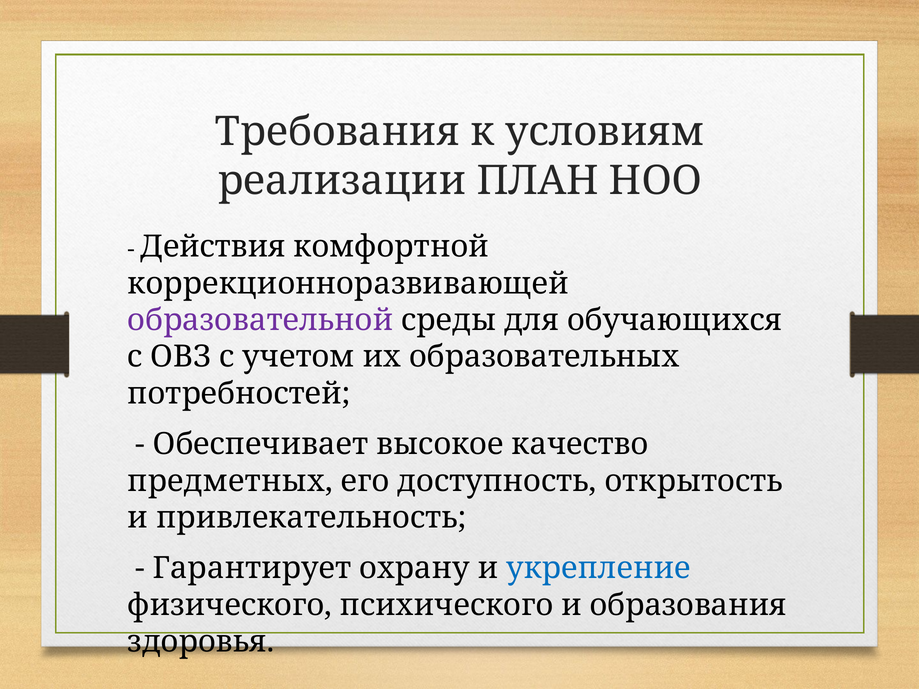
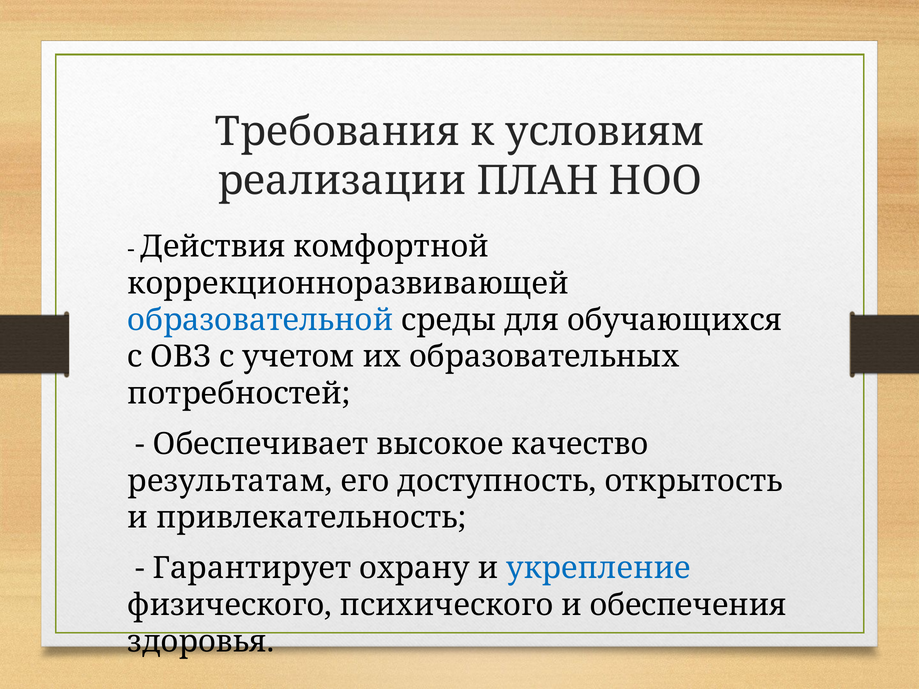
образовательной colour: purple -> blue
предметных: предметных -> результатам
образования: образования -> обеспечения
